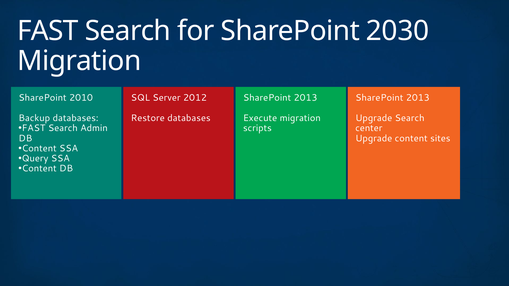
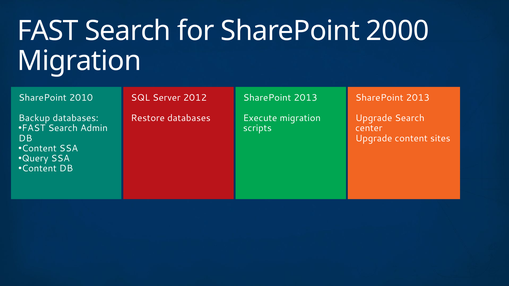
2030: 2030 -> 2000
